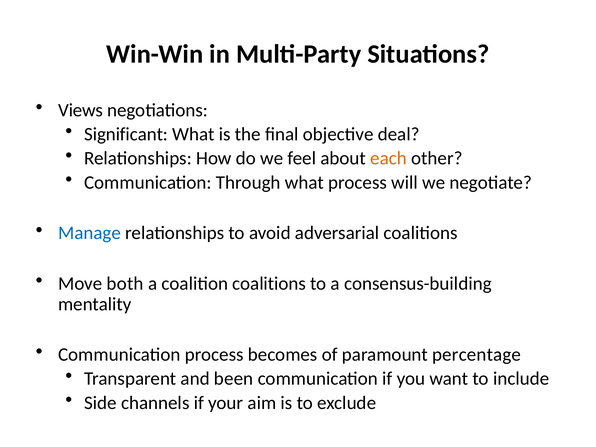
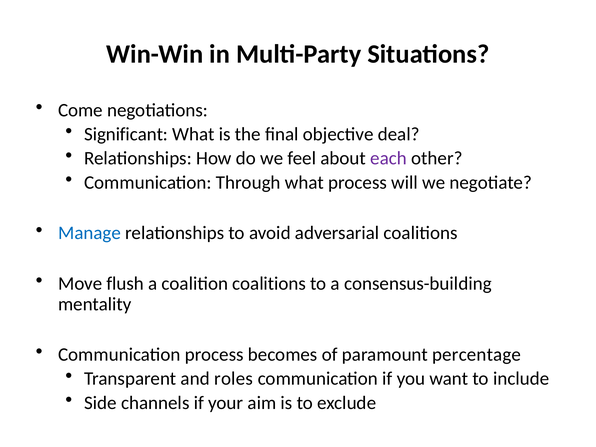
Views: Views -> Come
each colour: orange -> purple
both: both -> flush
been: been -> roles
